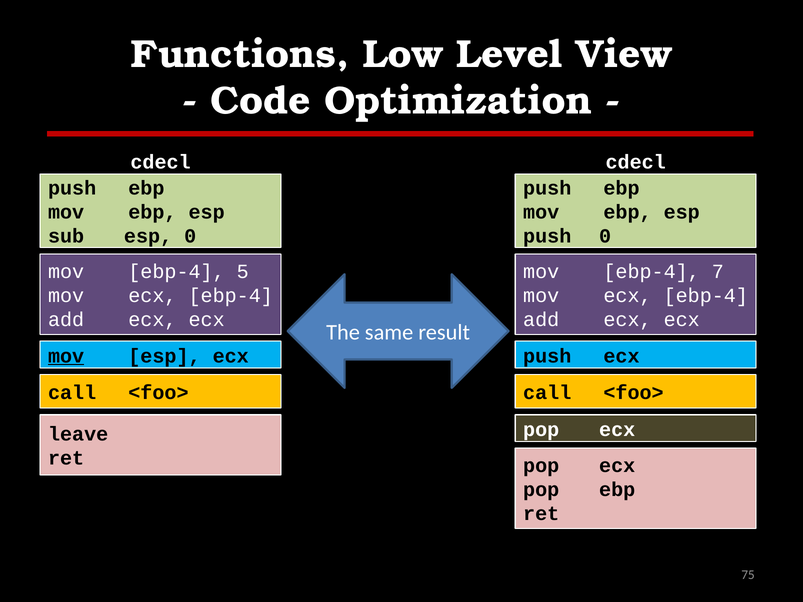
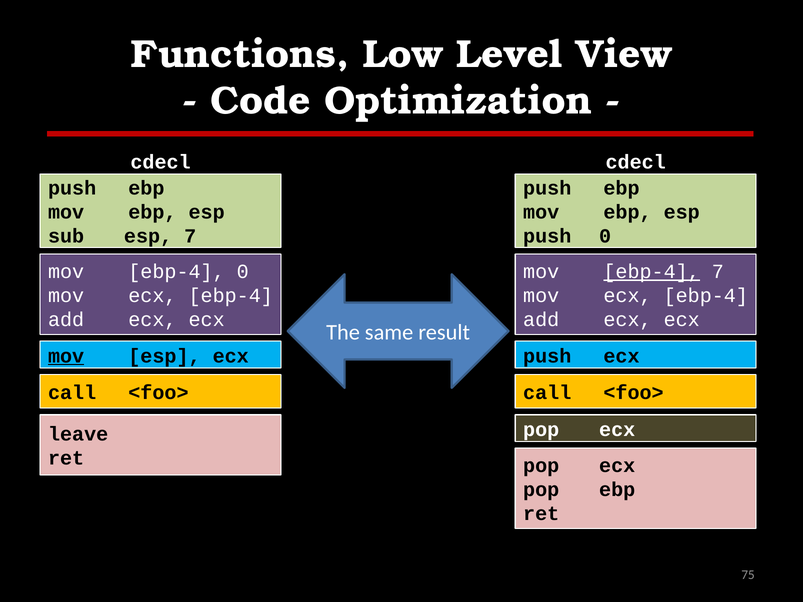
esp 0: 0 -> 7
ebp-4 5: 5 -> 0
ebp-4 at (652, 272) underline: none -> present
